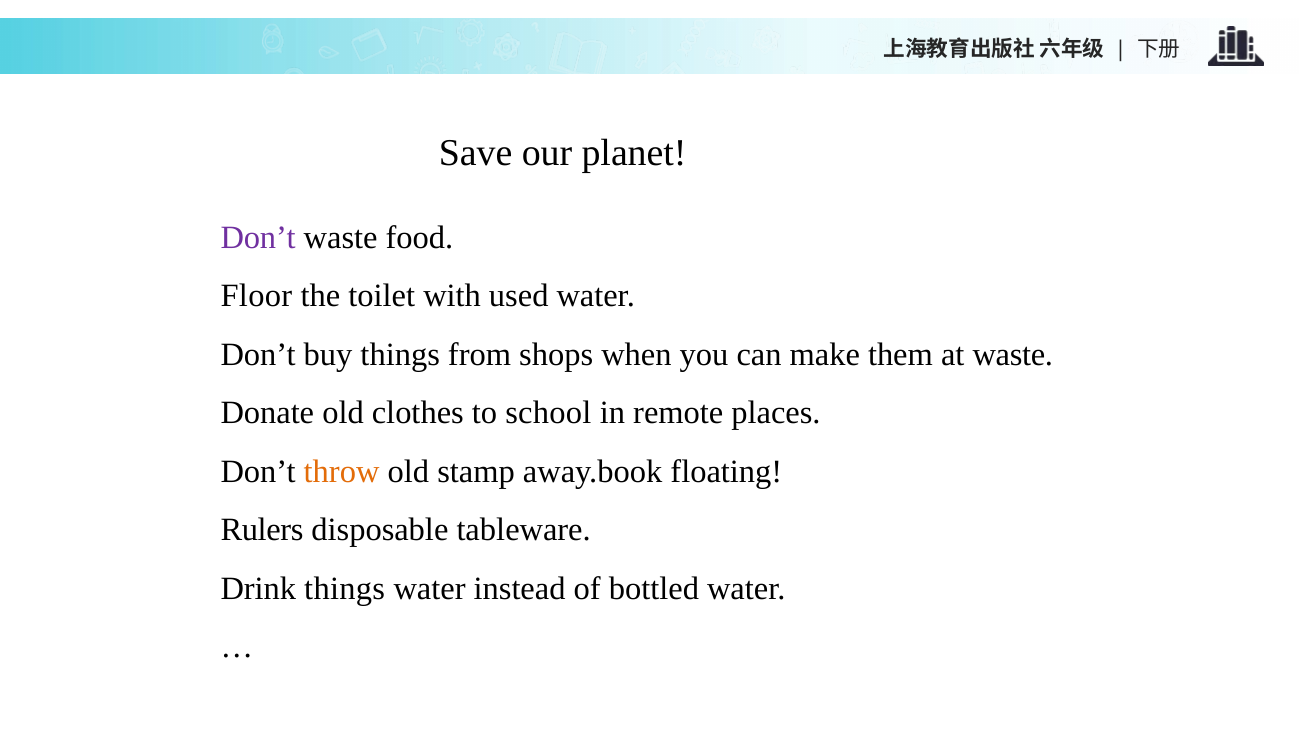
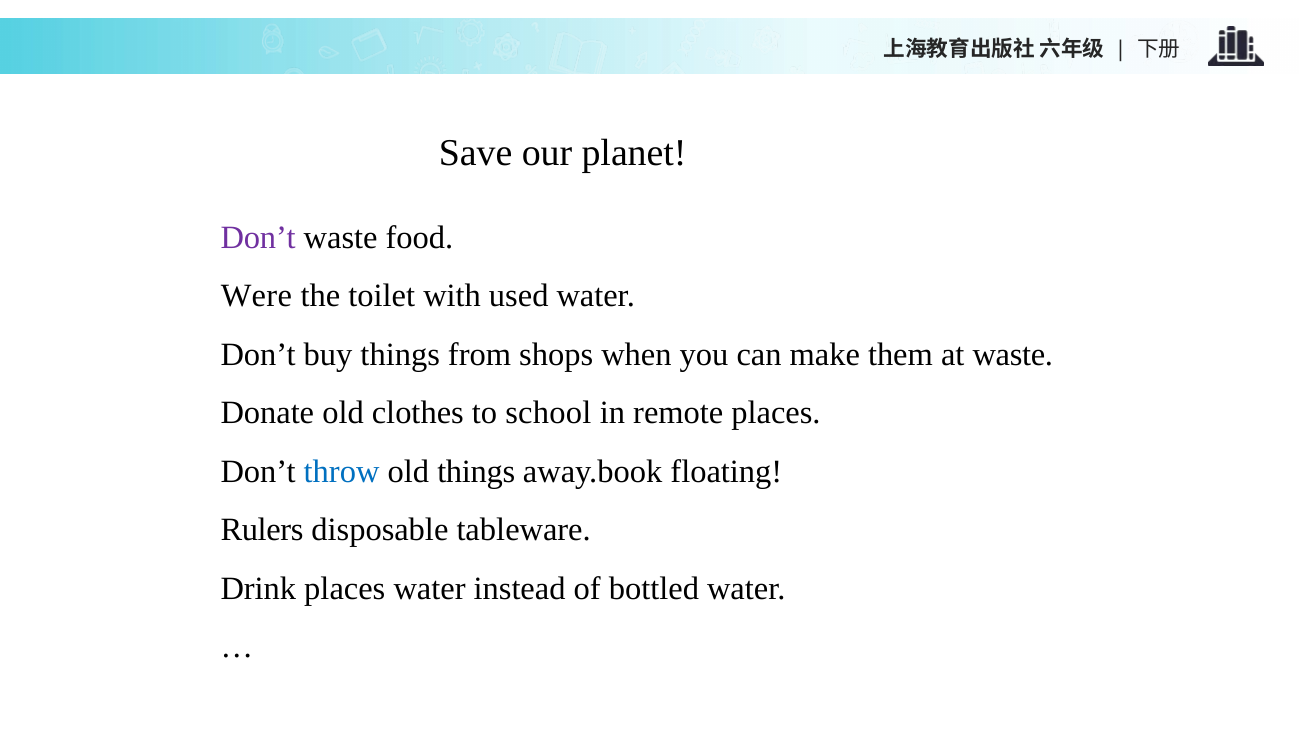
Floor: Floor -> Were
throw colour: orange -> blue
old stamp: stamp -> things
Drink things: things -> places
